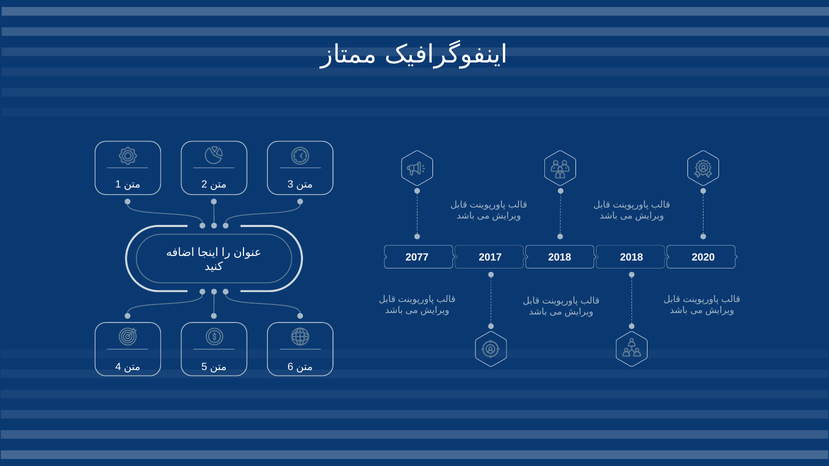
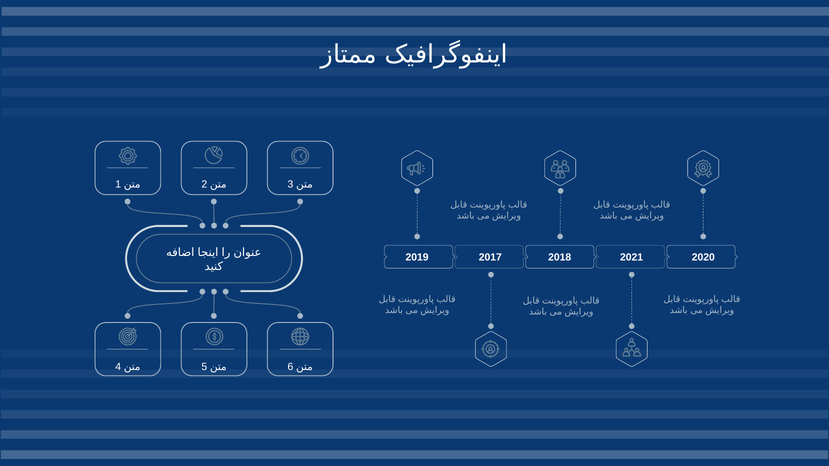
2077: 2077 -> 2019
2018 2018: 2018 -> 2021
